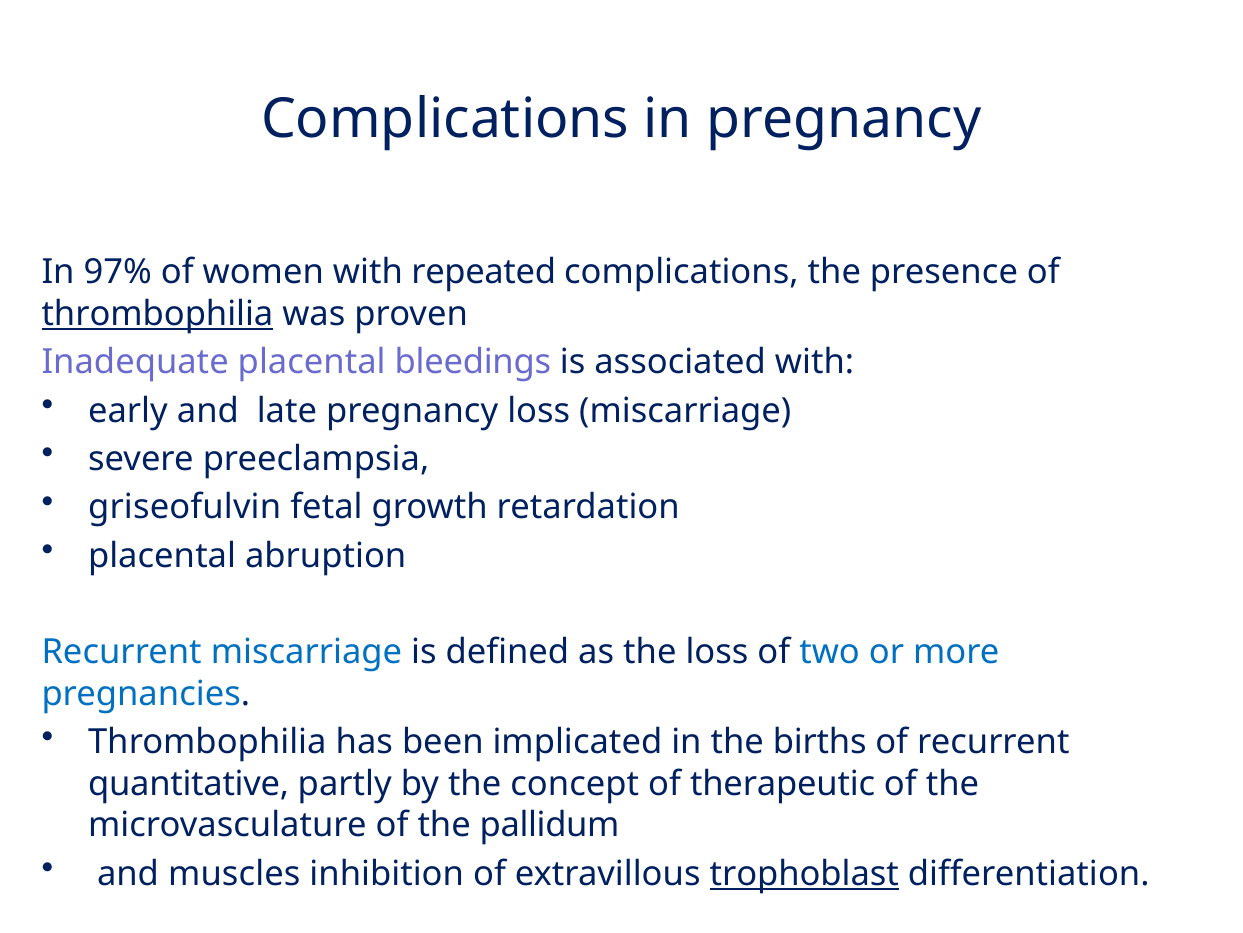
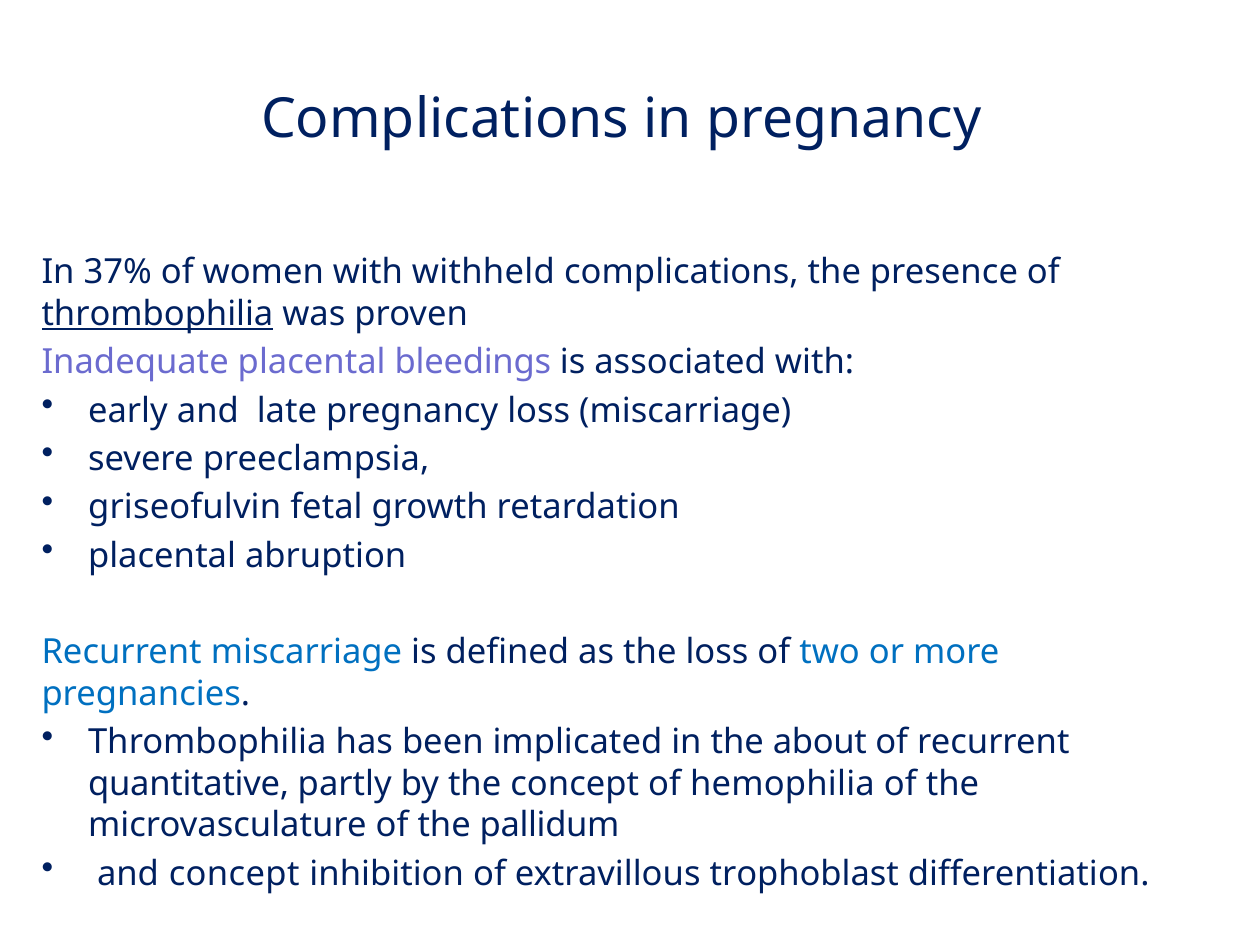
97%: 97% -> 37%
repeated: repeated -> withheld
births: births -> about
therapeutic: therapeutic -> hemophilia
and muscles: muscles -> concept
trophoblast underline: present -> none
